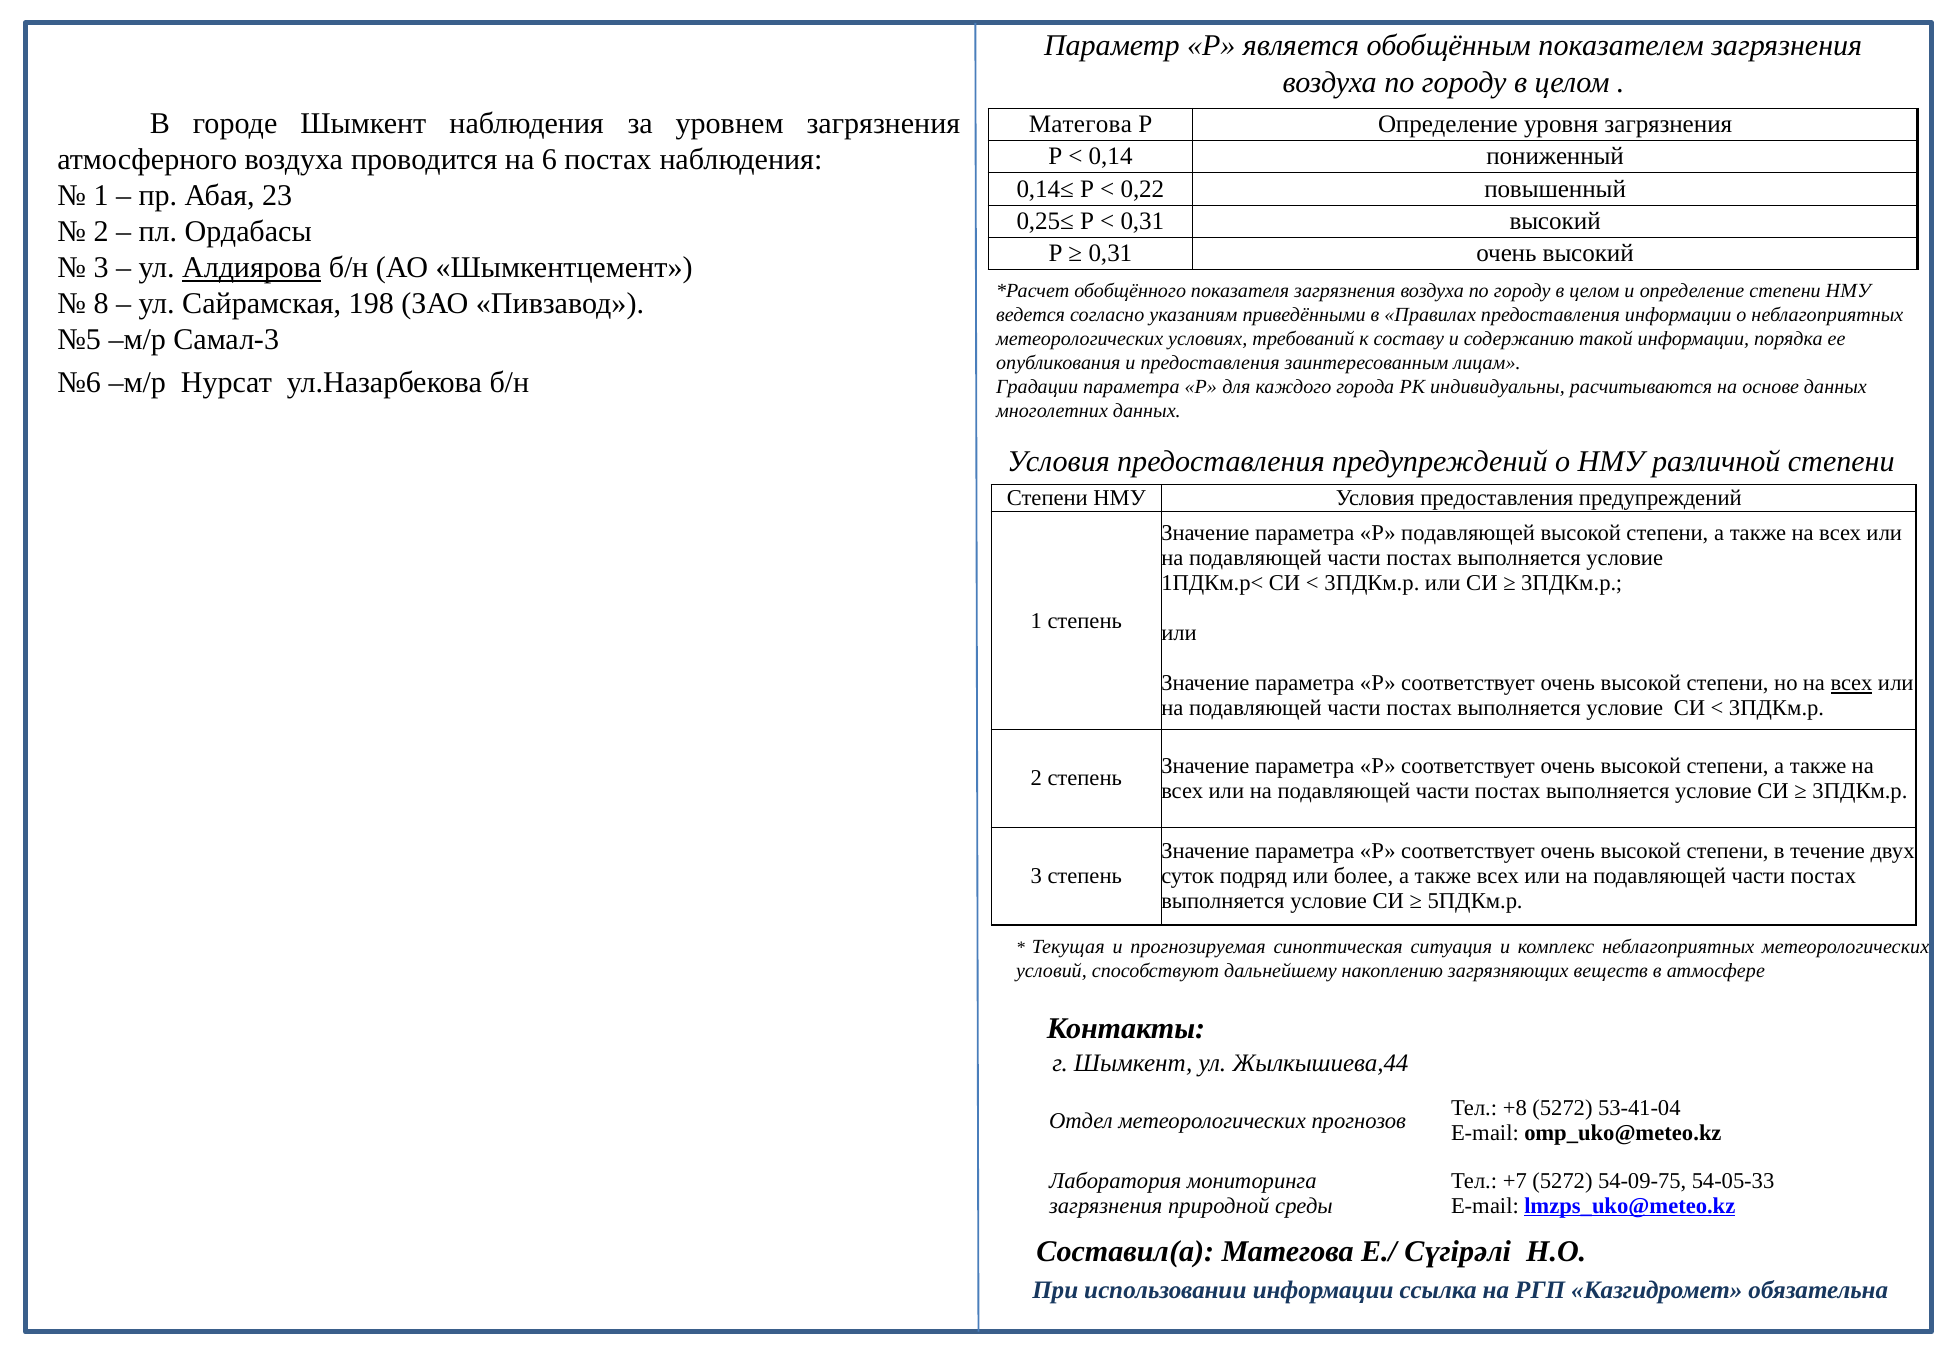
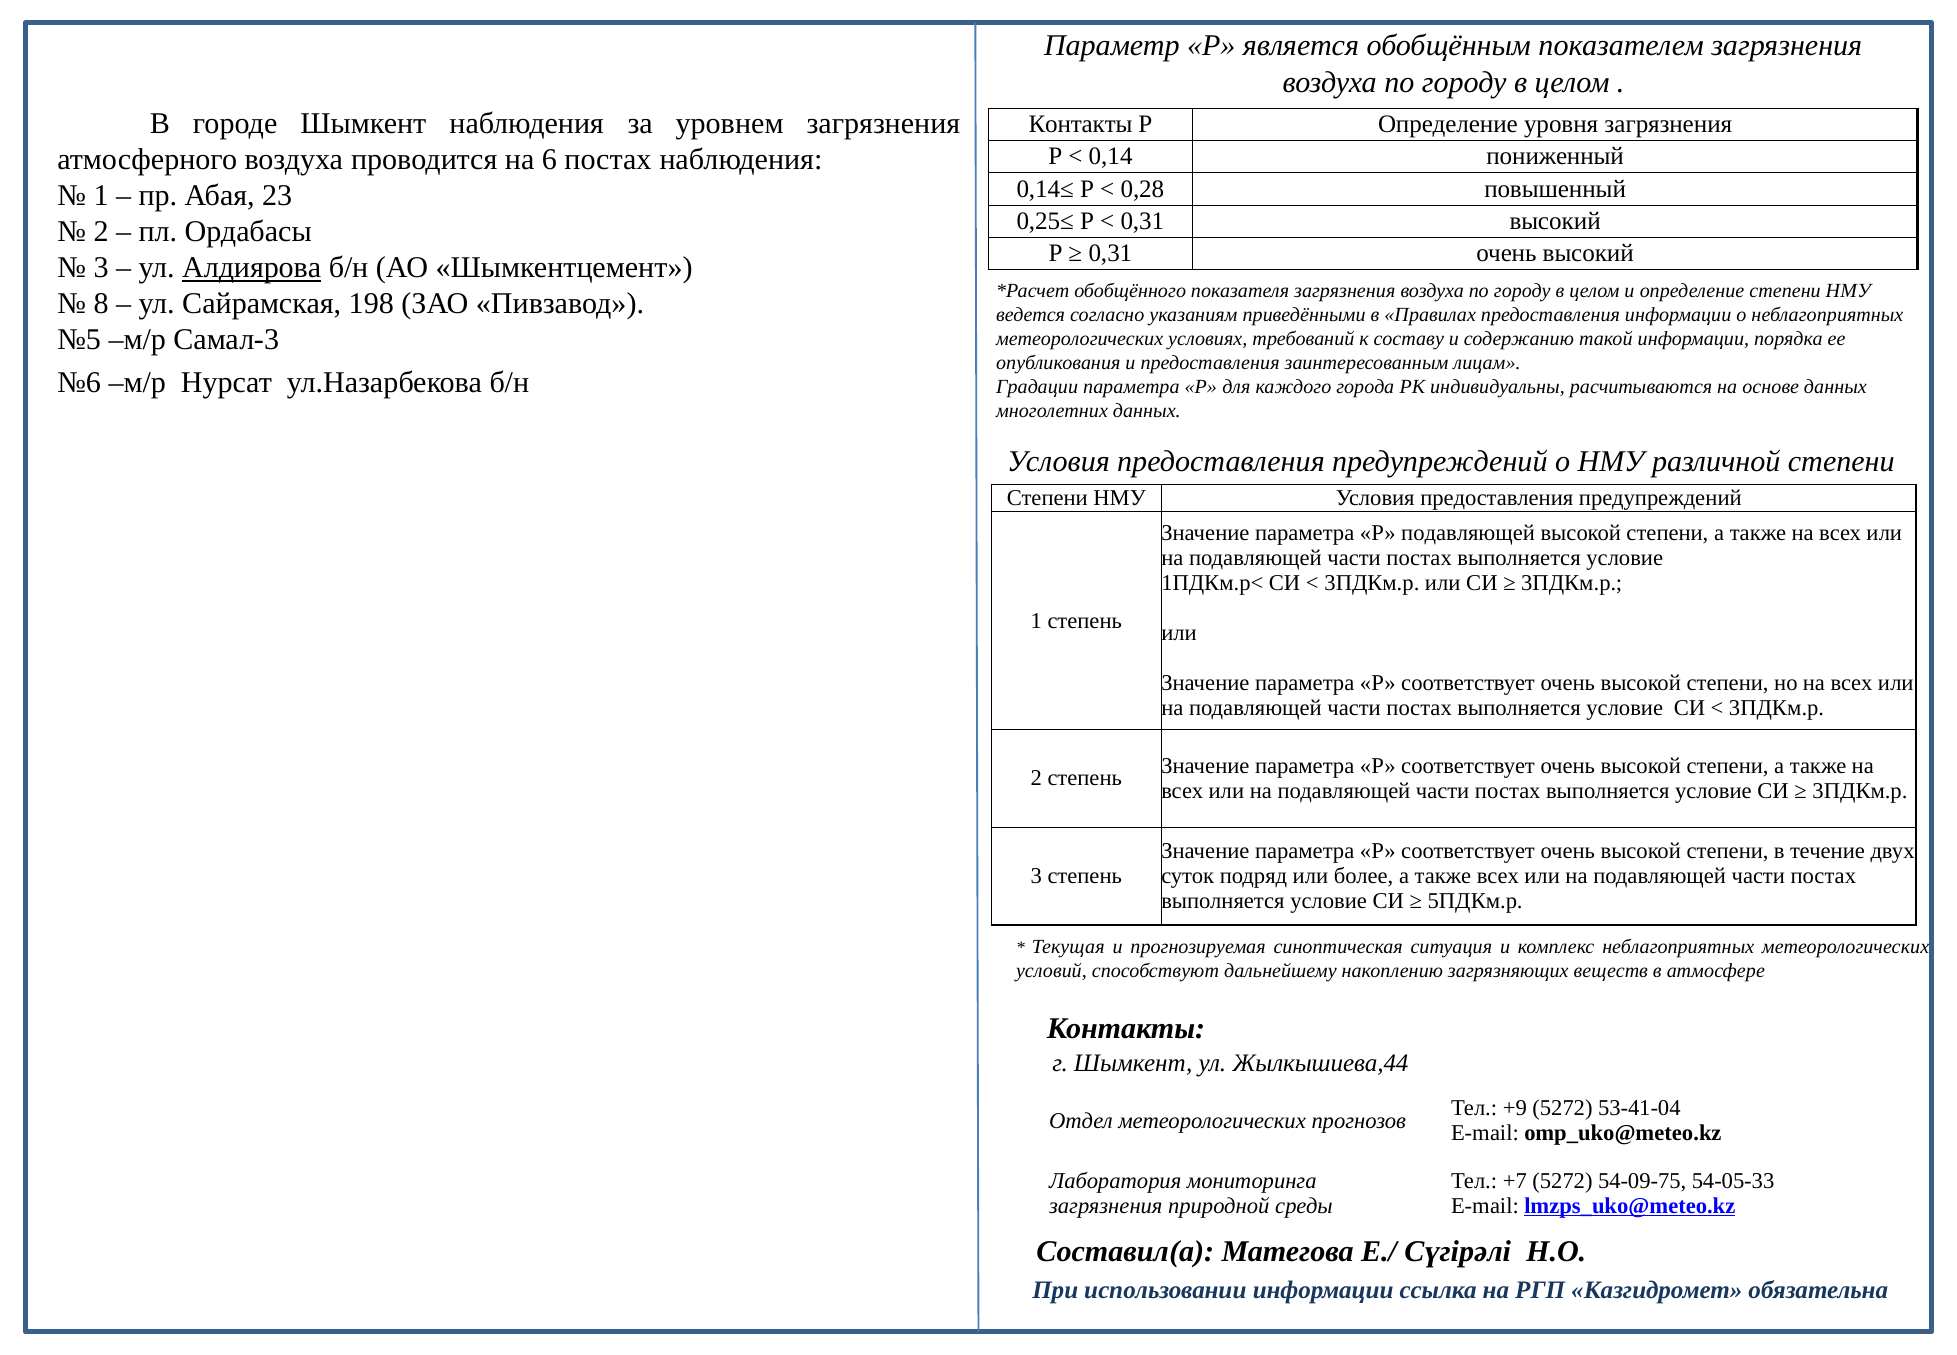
Матегова at (1080, 124): Матегова -> Контакты
0,22: 0,22 -> 0,28
всех at (1852, 683) underline: present -> none
+8: +8 -> +9
